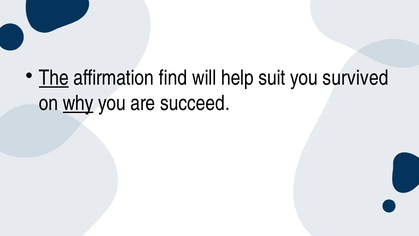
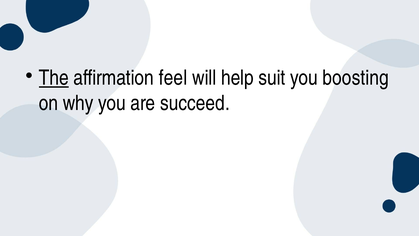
find: find -> feel
survived: survived -> boosting
why underline: present -> none
